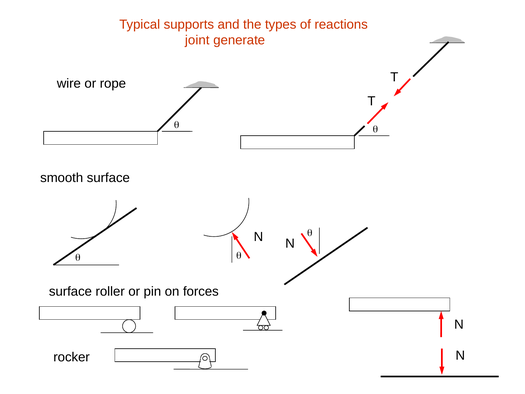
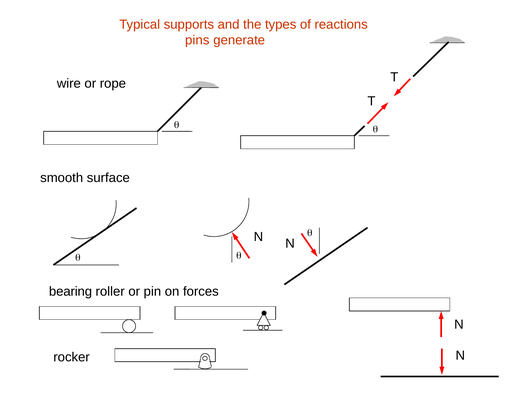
joint: joint -> pins
surface at (70, 291): surface -> bearing
